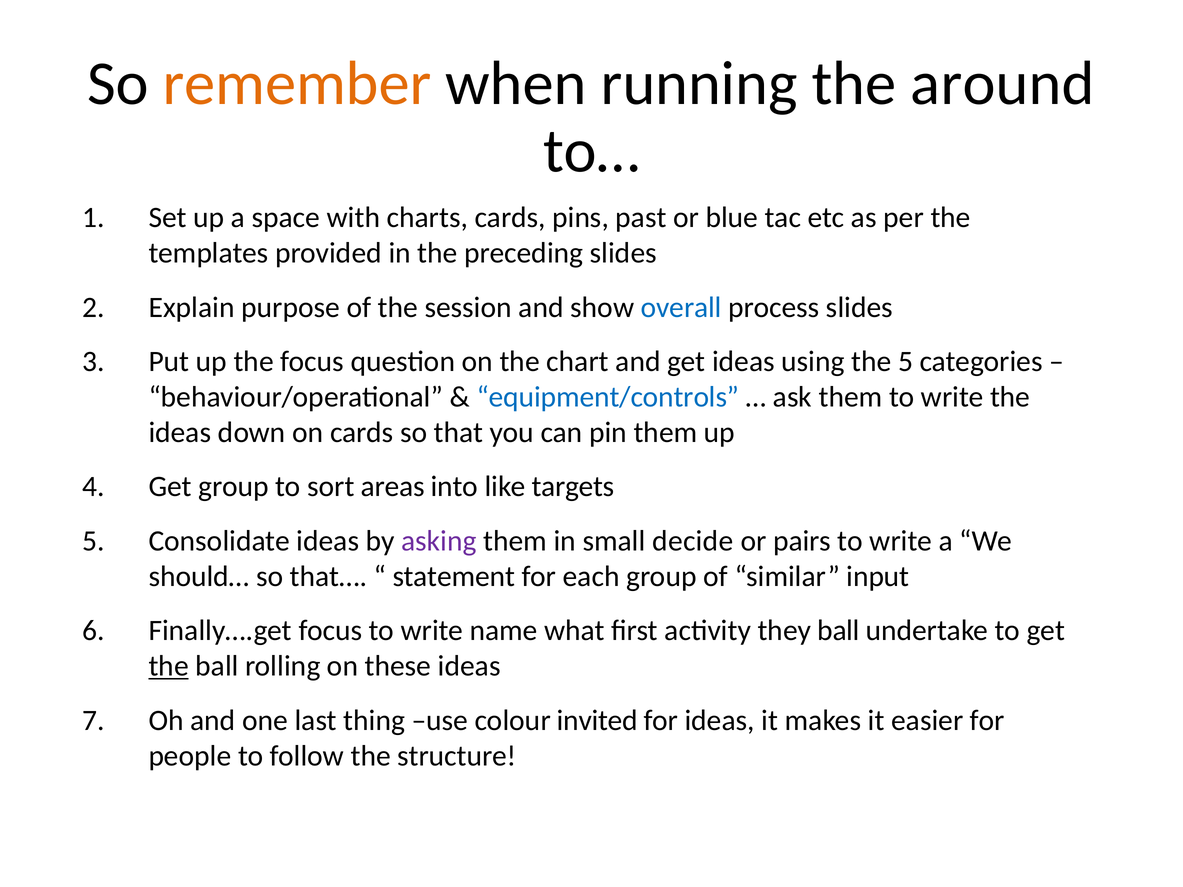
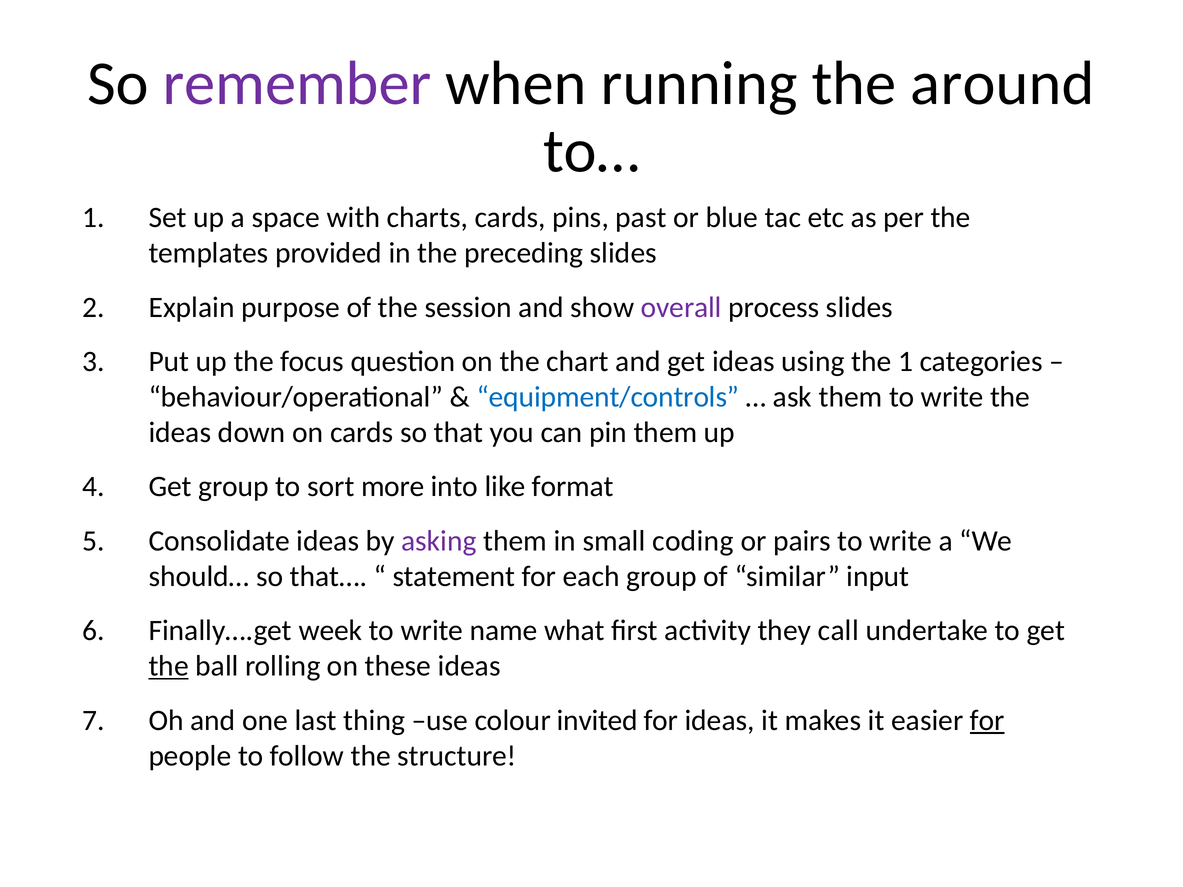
remember colour: orange -> purple
overall colour: blue -> purple
the 5: 5 -> 1
areas: areas -> more
targets: targets -> format
decide: decide -> coding
Finally….get focus: focus -> week
they ball: ball -> call
for at (987, 720) underline: none -> present
